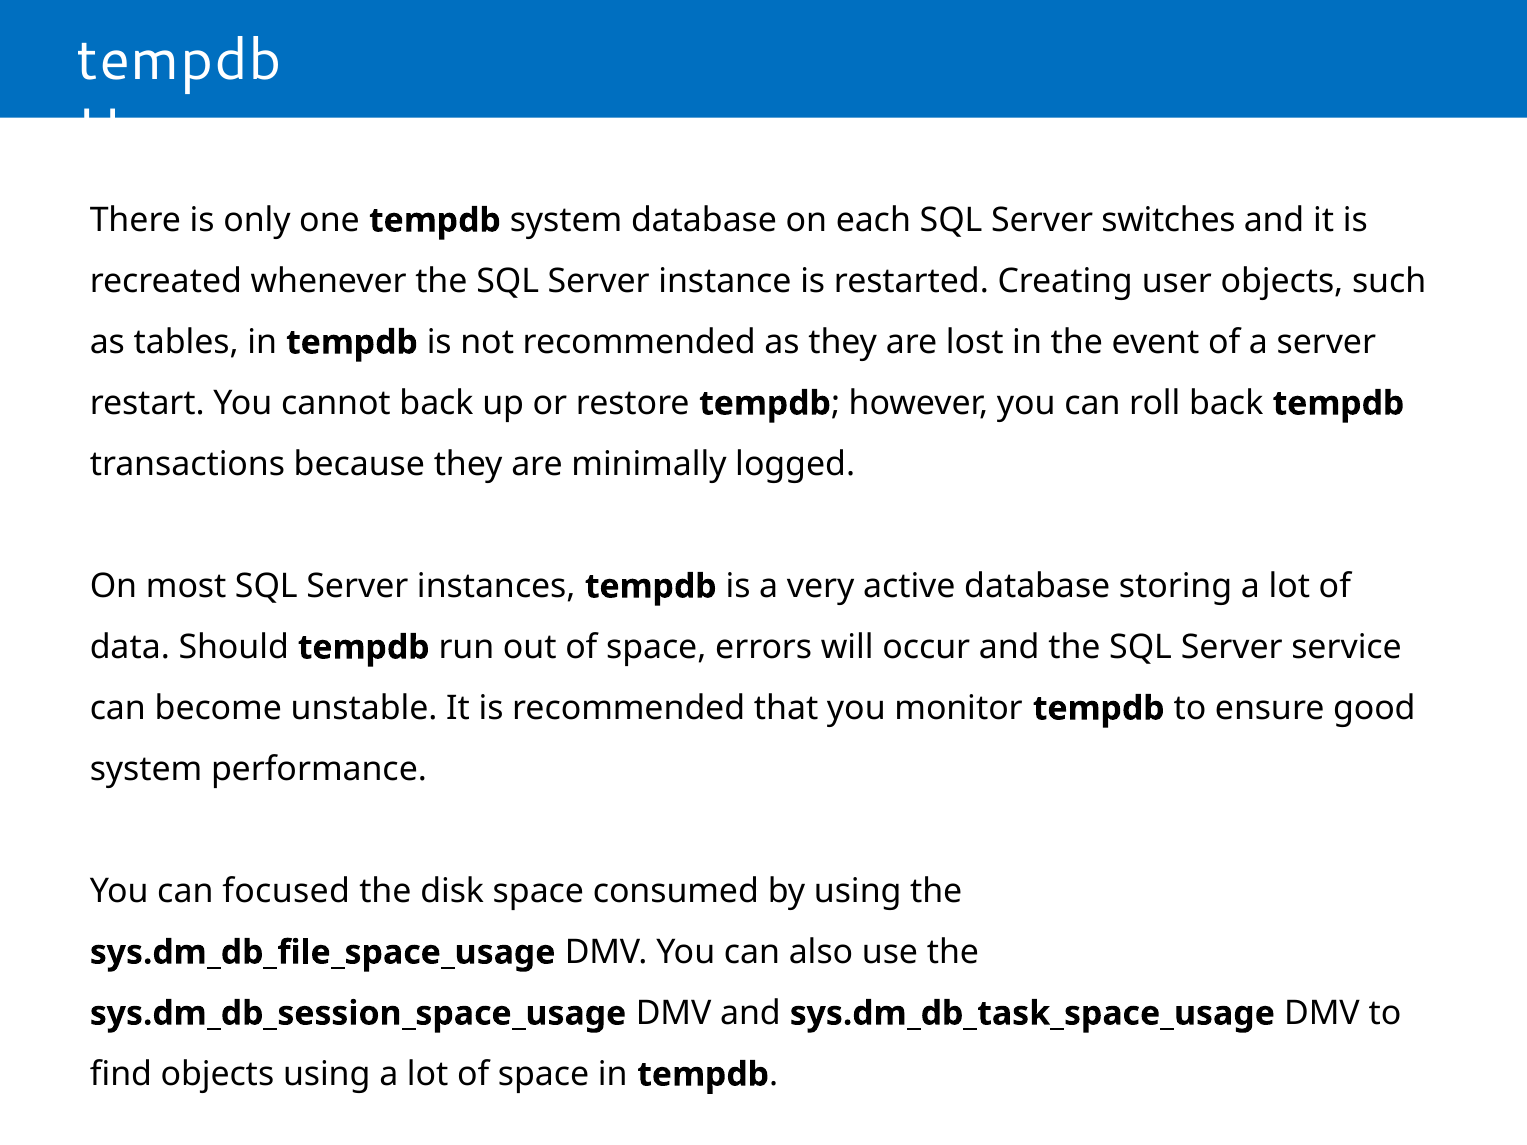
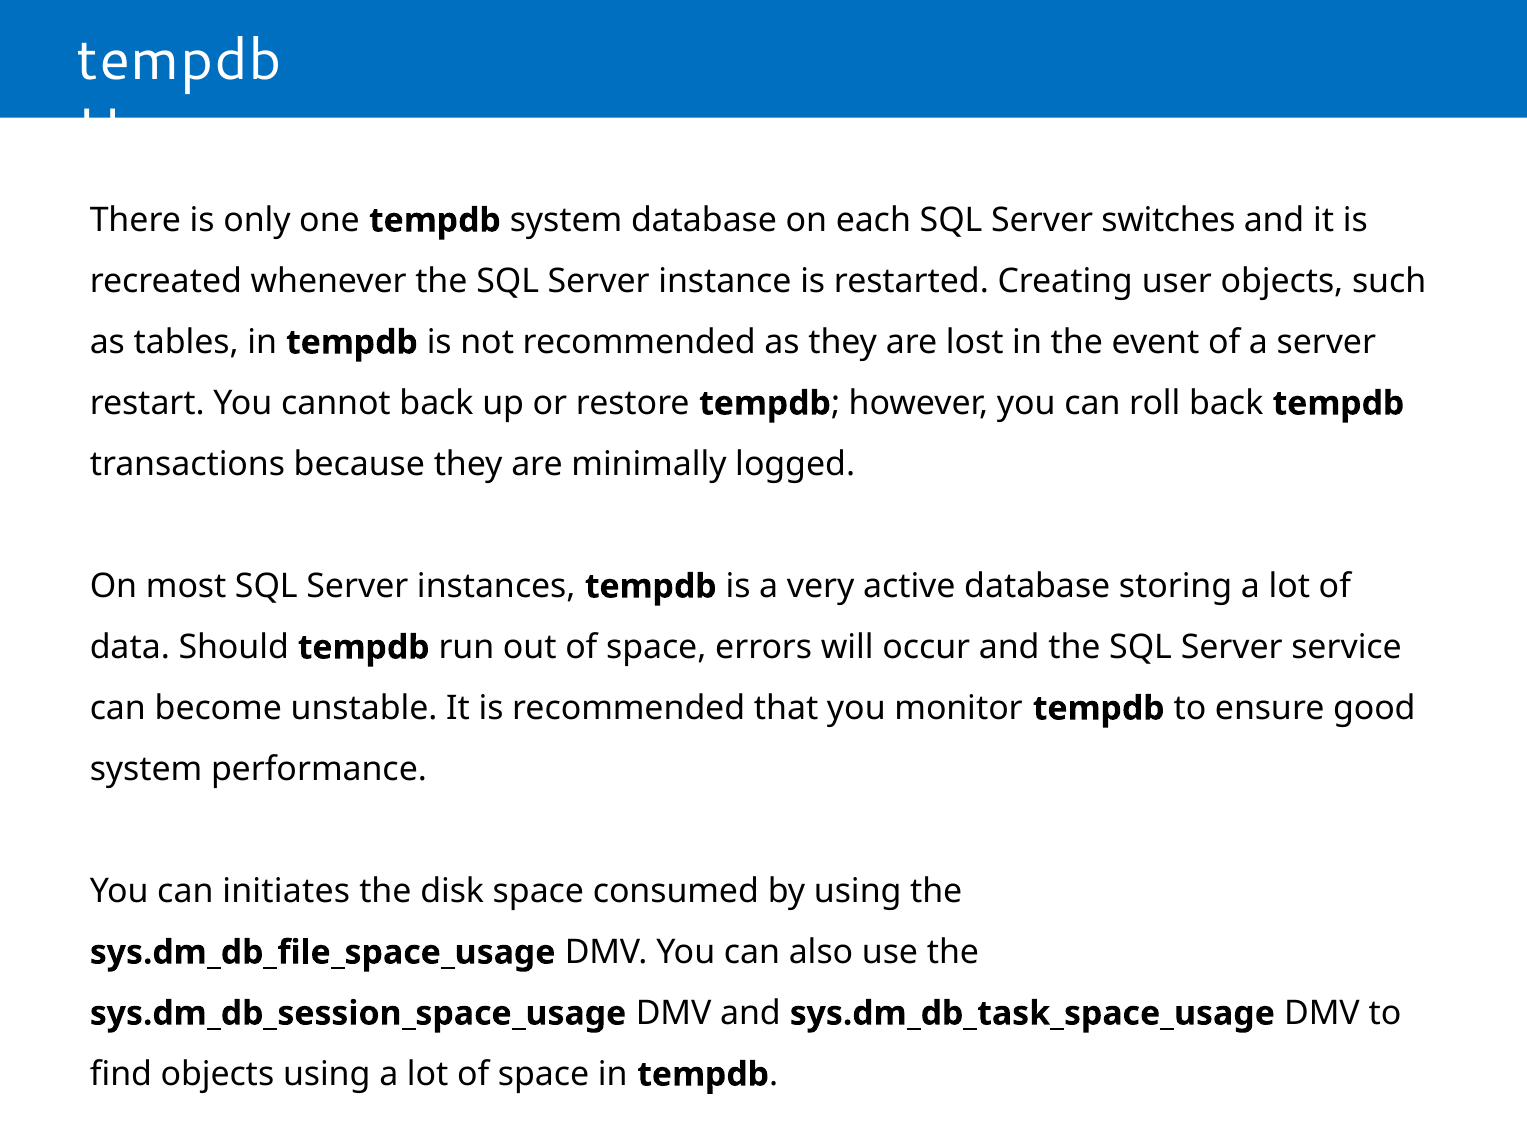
focused: focused -> initiates
